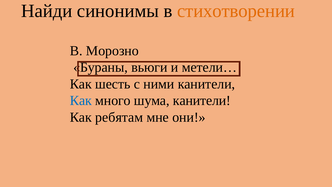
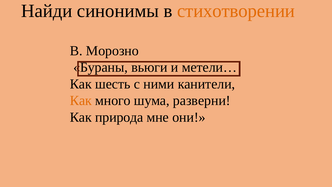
Как at (81, 100) colour: blue -> orange
шума канители: канители -> разверни
ребятам: ребятам -> природа
